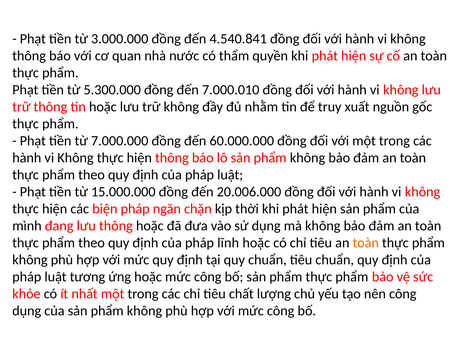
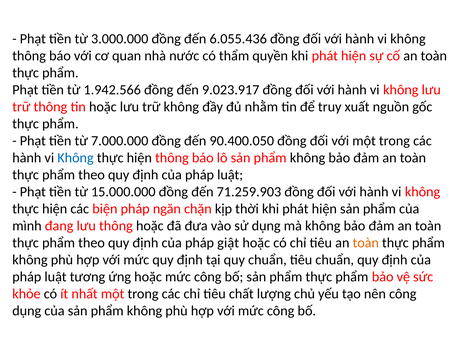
4.540.841: 4.540.841 -> 6.055.436
5.300.000: 5.300.000 -> 1.942.566
7.000.010: 7.000.010 -> 9.023.917
60.000.000: 60.000.000 -> 90.400.050
Không at (76, 158) colour: black -> blue
20.006.000: 20.006.000 -> 71.259.903
lĩnh: lĩnh -> giật
